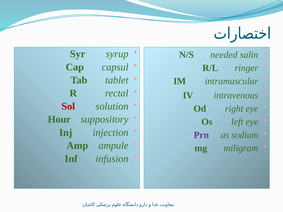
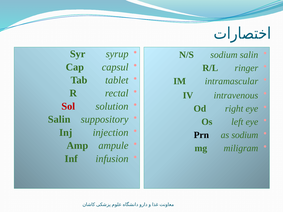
N/S needed: needed -> sodium
Hour at (59, 120): Hour -> Salin
Prn colour: purple -> black
